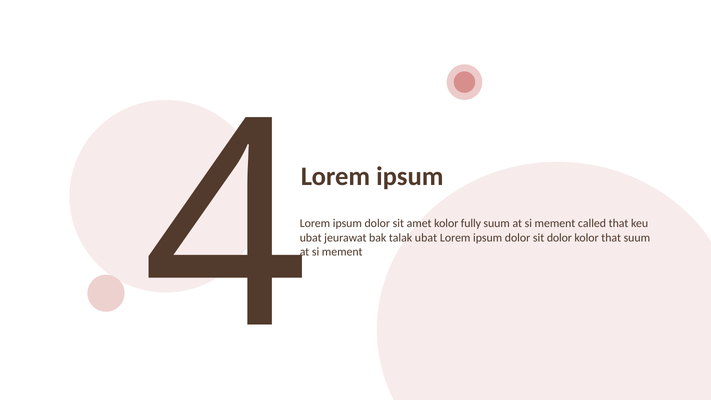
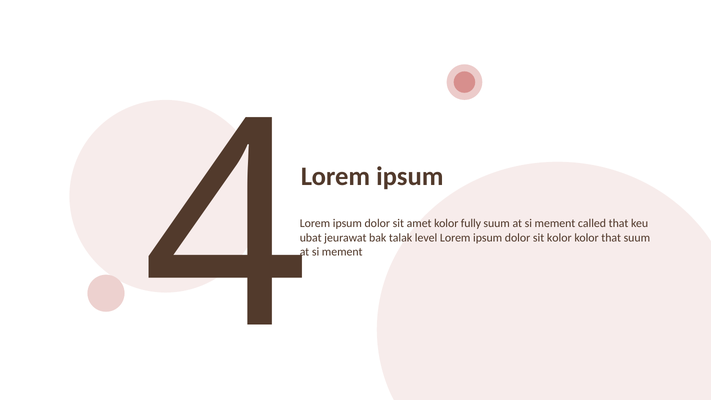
talak ubat: ubat -> level
sit dolor: dolor -> kolor
